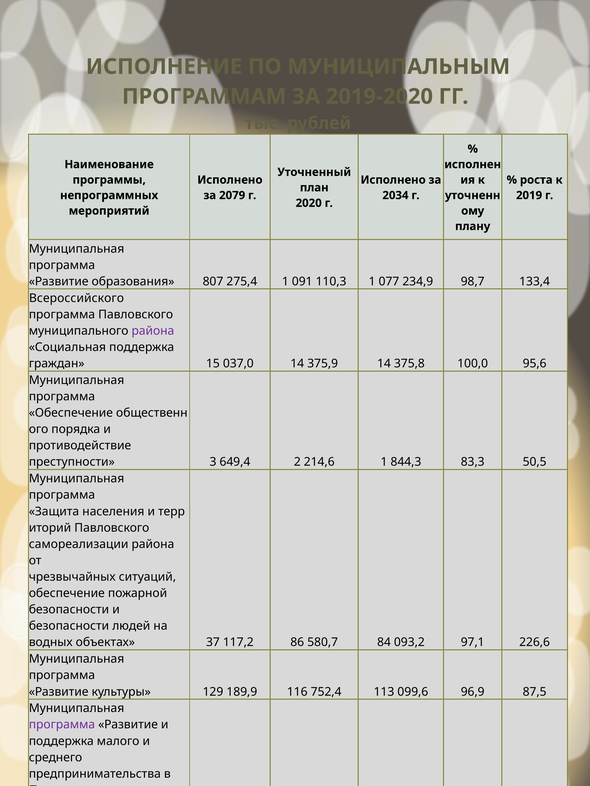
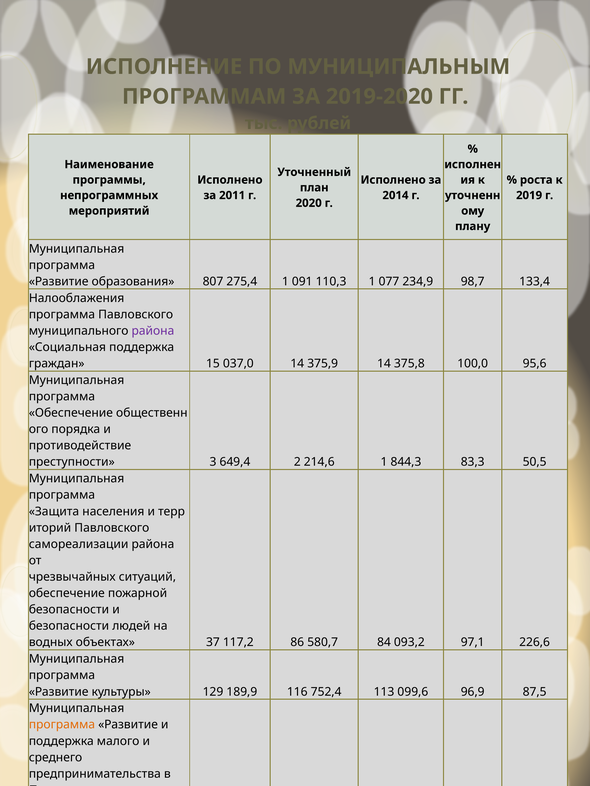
2079: 2079 -> 2011
2034: 2034 -> 2014
Всероссийского: Всероссийского -> Налооблажения
программа at (62, 725) colour: purple -> orange
